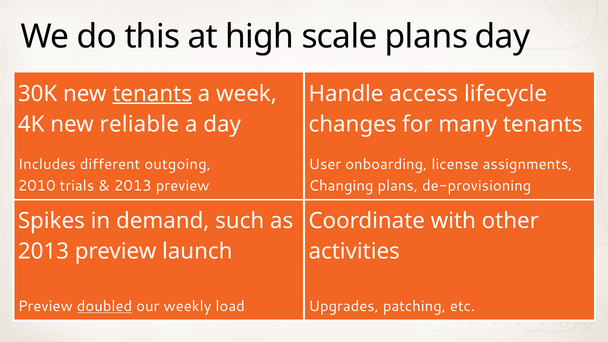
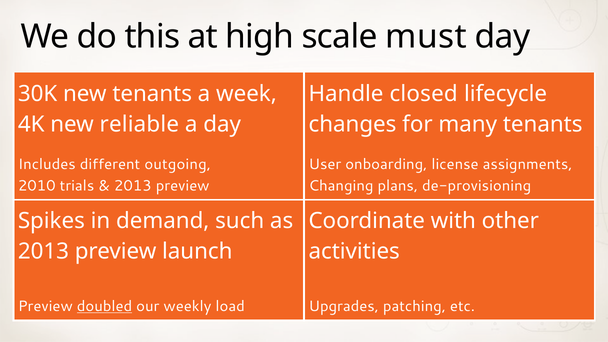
scale plans: plans -> must
tenants at (152, 94) underline: present -> none
access: access -> closed
